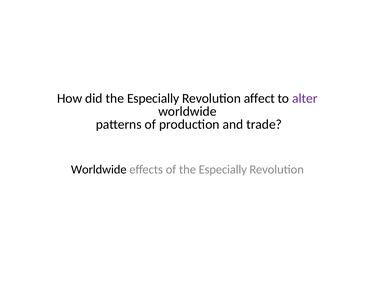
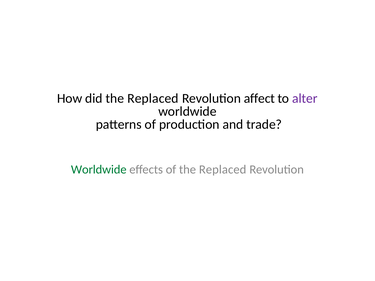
did the Especially: Especially -> Replaced
Worldwide at (99, 170) colour: black -> green
of the Especially: Especially -> Replaced
